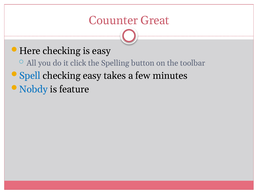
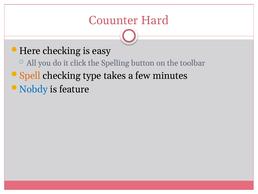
Great: Great -> Hard
Spell colour: blue -> orange
checking easy: easy -> type
